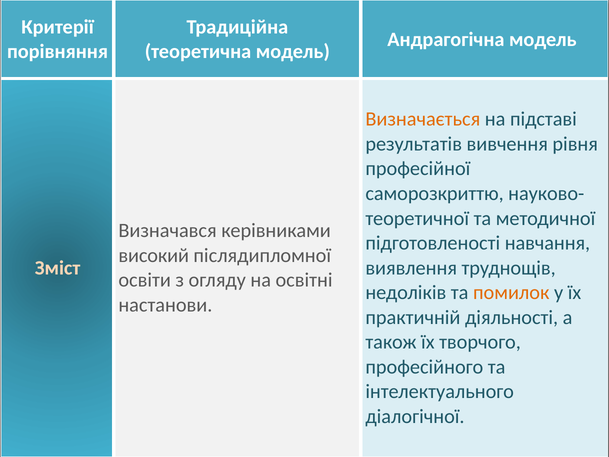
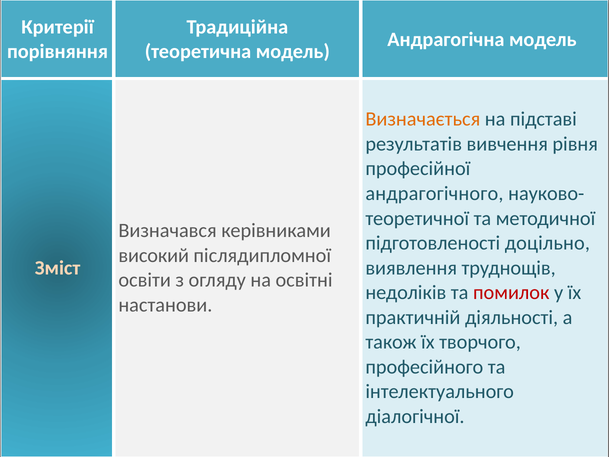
саморозкриттю: саморозкриттю -> андрагогічного
навчання: навчання -> доцільно
помилок colour: orange -> red
